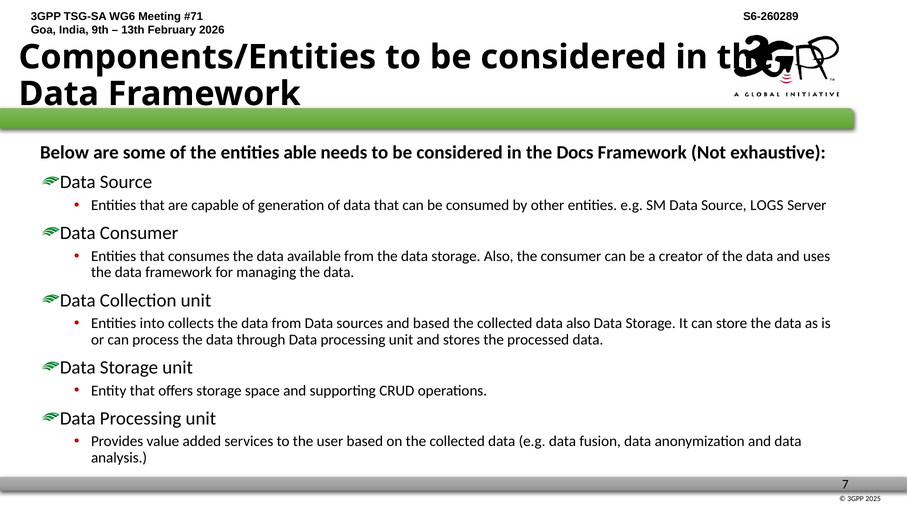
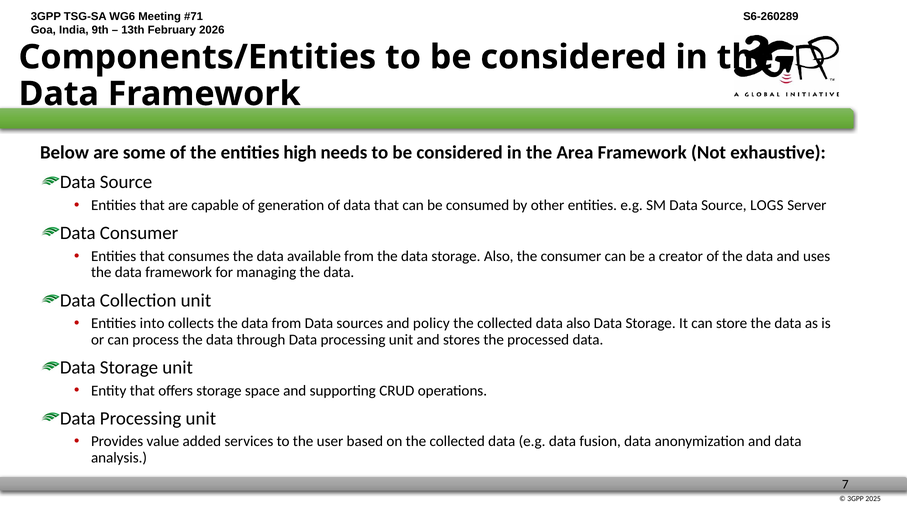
able: able -> high
Docs: Docs -> Area
and based: based -> policy
